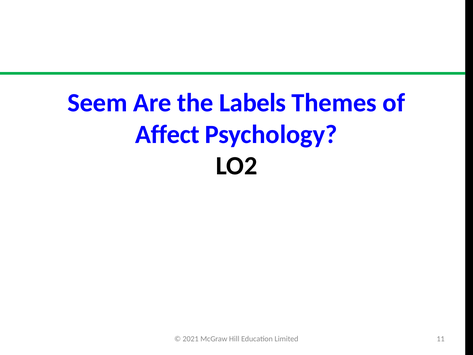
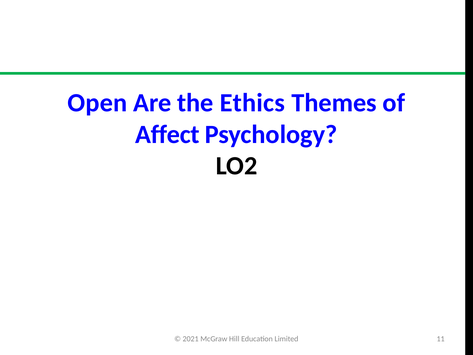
Seem: Seem -> Open
Labels: Labels -> Ethics
